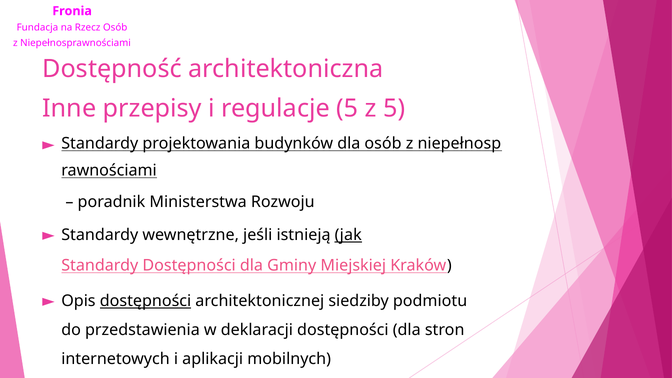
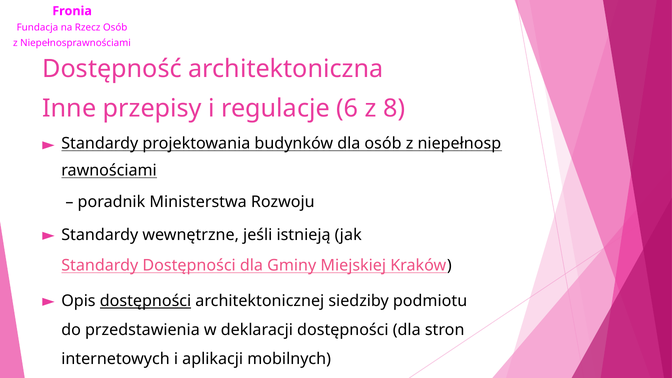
regulacje 5: 5 -> 6
z 5: 5 -> 8
jak underline: present -> none
